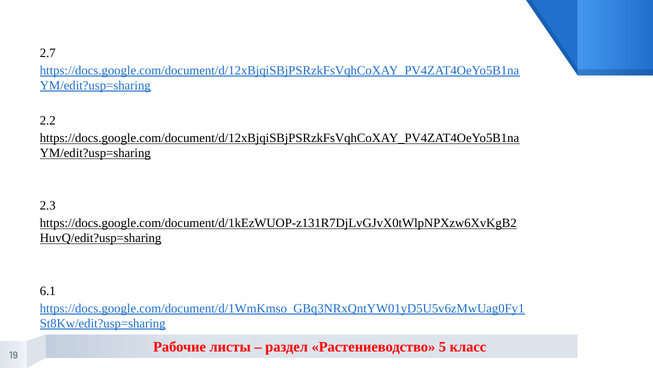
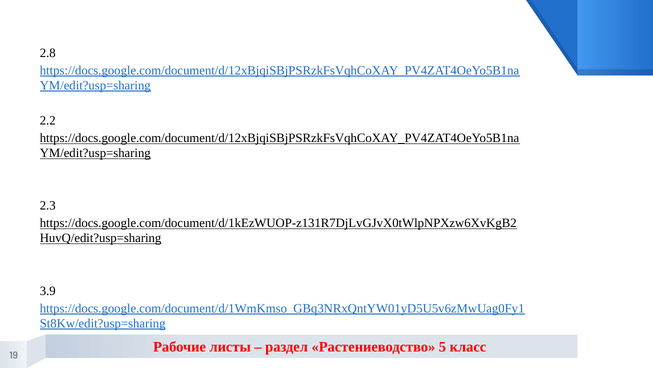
2.7: 2.7 -> 2.8
6.1: 6.1 -> 3.9
